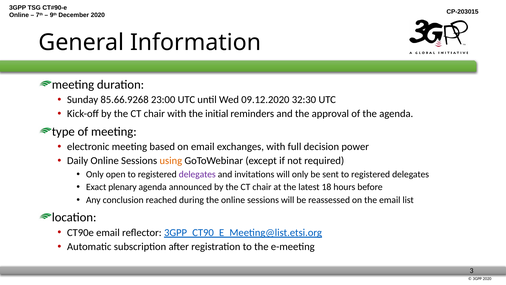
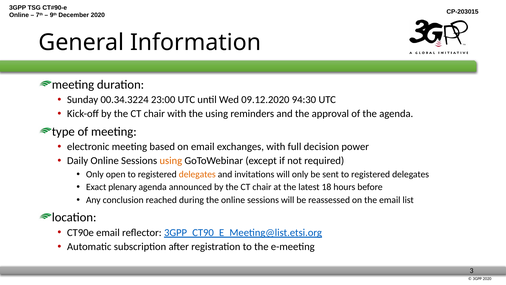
85.66.9268: 85.66.9268 -> 00.34.3224
32:30: 32:30 -> 94:30
the initial: initial -> using
delegates at (197, 174) colour: purple -> orange
